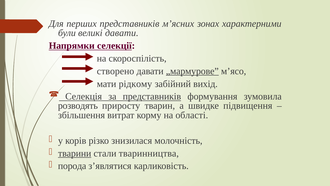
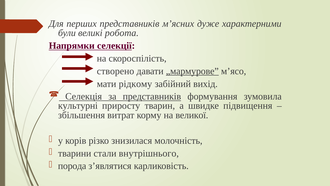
зонах: зонах -> дуже
великі давати: давати -> робота
розводять: розводять -> культурні
області: області -> великої
тварини underline: present -> none
тваринництва: тваринництва -> внутрішнього
